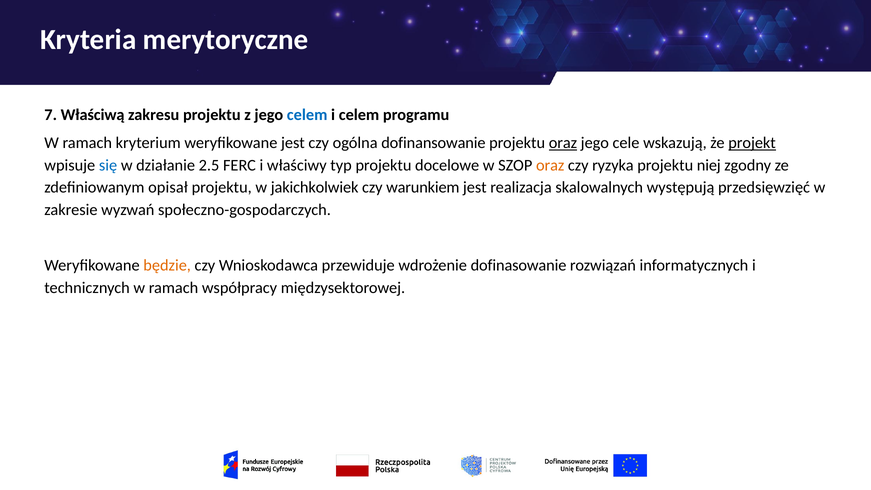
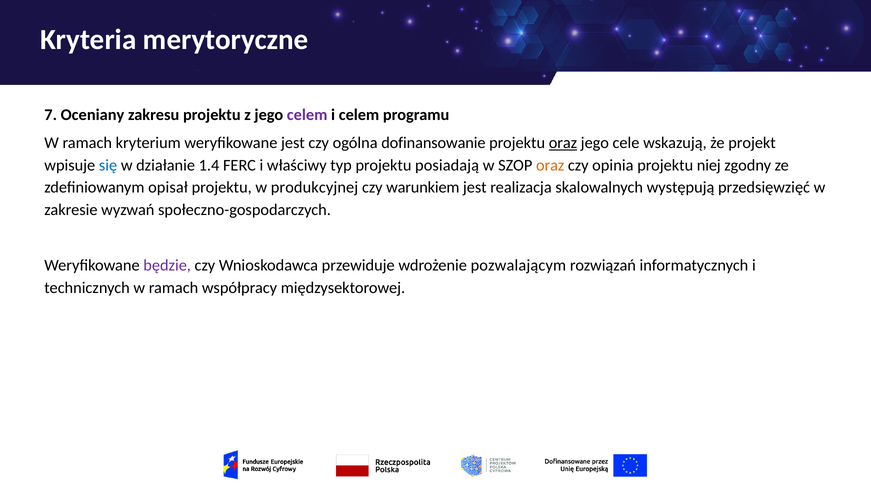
Właściwą: Właściwą -> Oceniany
celem at (307, 115) colour: blue -> purple
projekt underline: present -> none
2.5: 2.5 -> 1.4
docelowe: docelowe -> posiadają
ryzyka: ryzyka -> opinia
jakichkolwiek: jakichkolwiek -> produkcyjnej
będzie colour: orange -> purple
dofinasowanie: dofinasowanie -> pozwalającym
